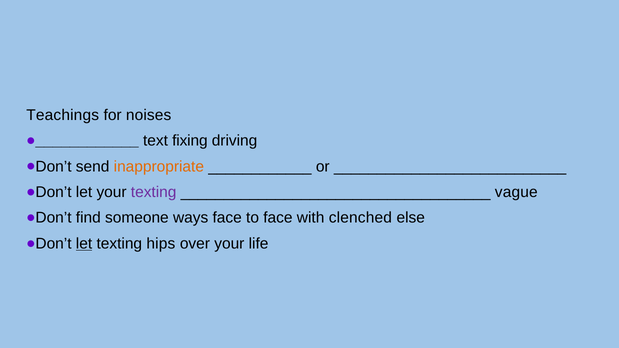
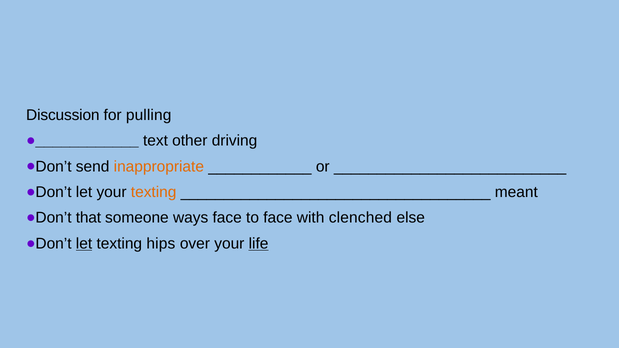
Teachings: Teachings -> Discussion
noises: noises -> pulling
fixing: fixing -> other
texting at (154, 192) colour: purple -> orange
vague: vague -> meant
find: find -> that
life underline: none -> present
